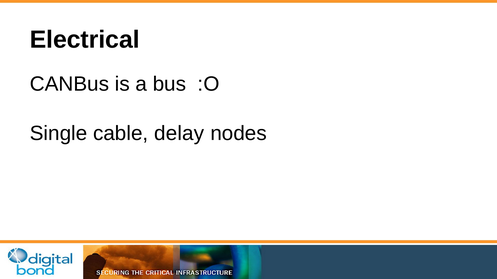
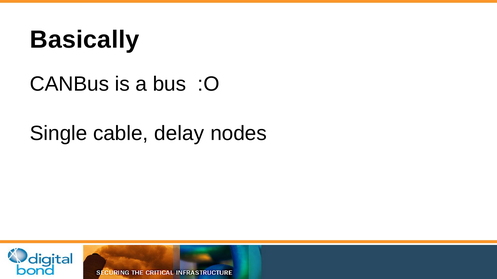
Electrical: Electrical -> Basically
